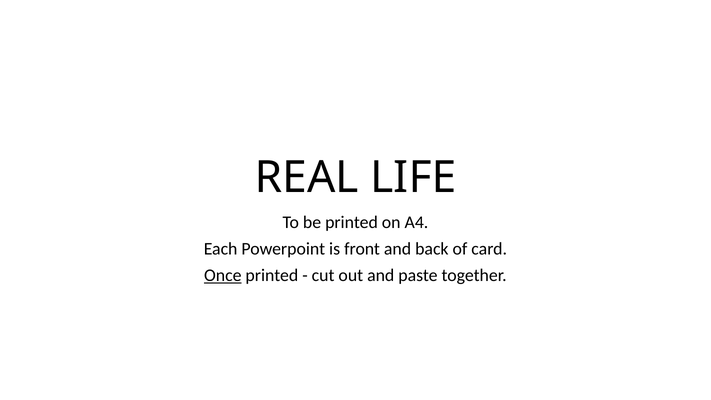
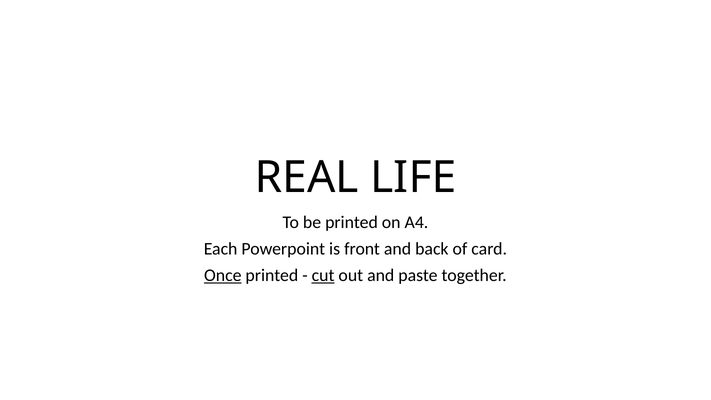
cut underline: none -> present
